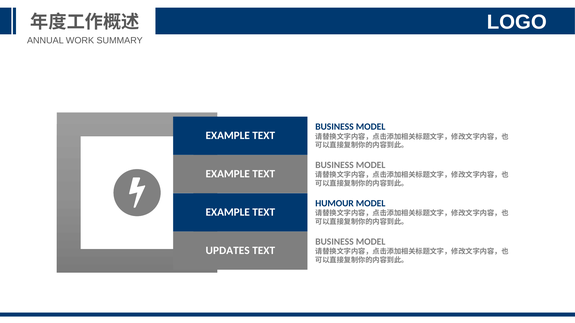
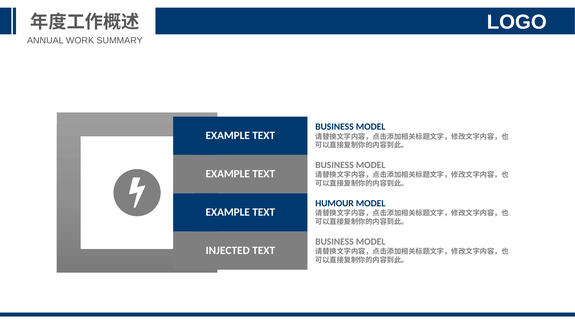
UPDATES: UPDATES -> INJECTED
